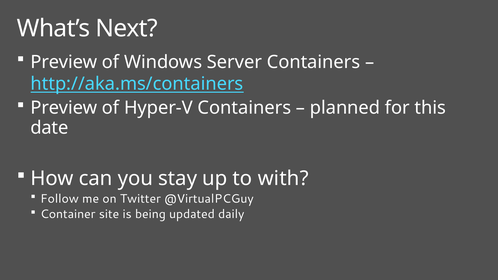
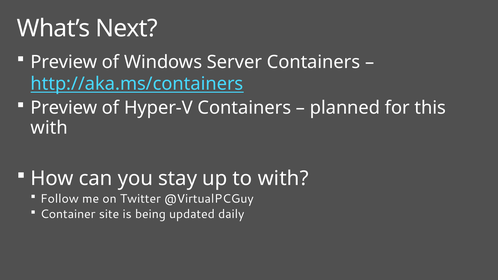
date at (49, 128): date -> with
